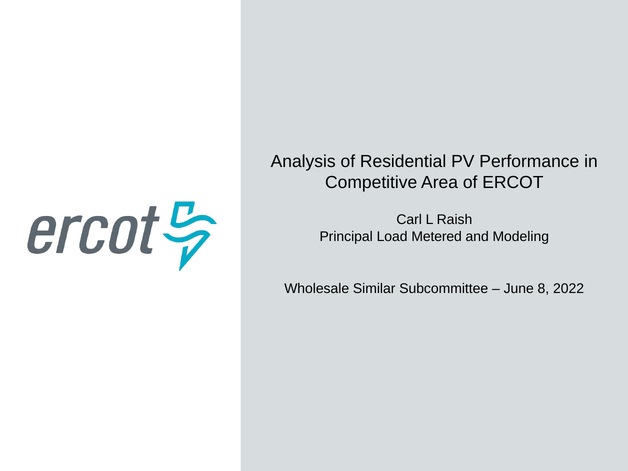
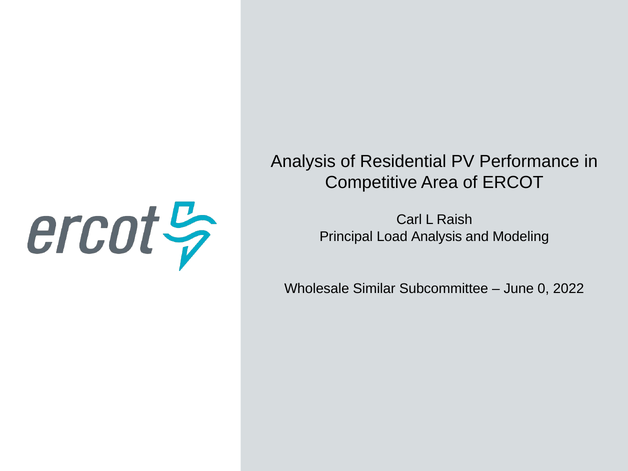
Load Metered: Metered -> Analysis
8: 8 -> 0
